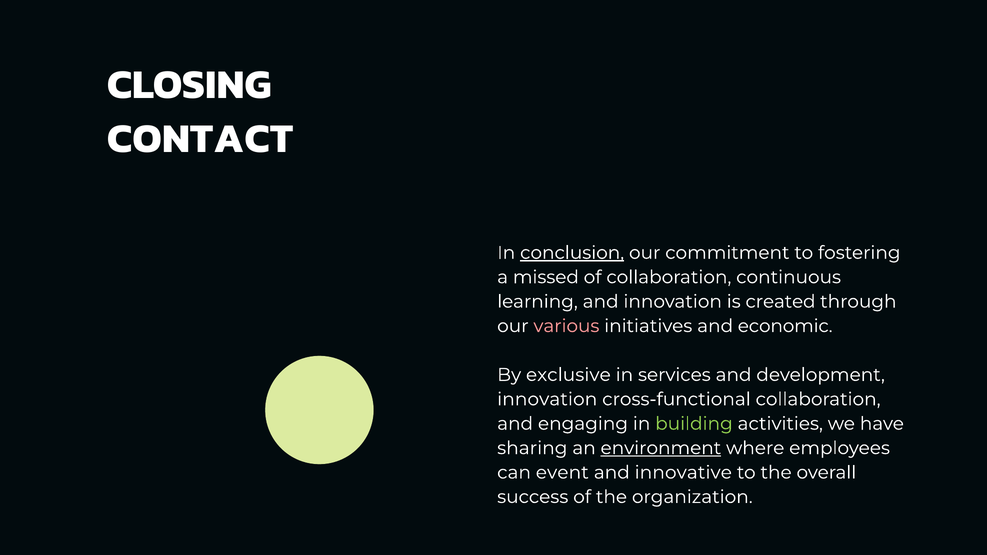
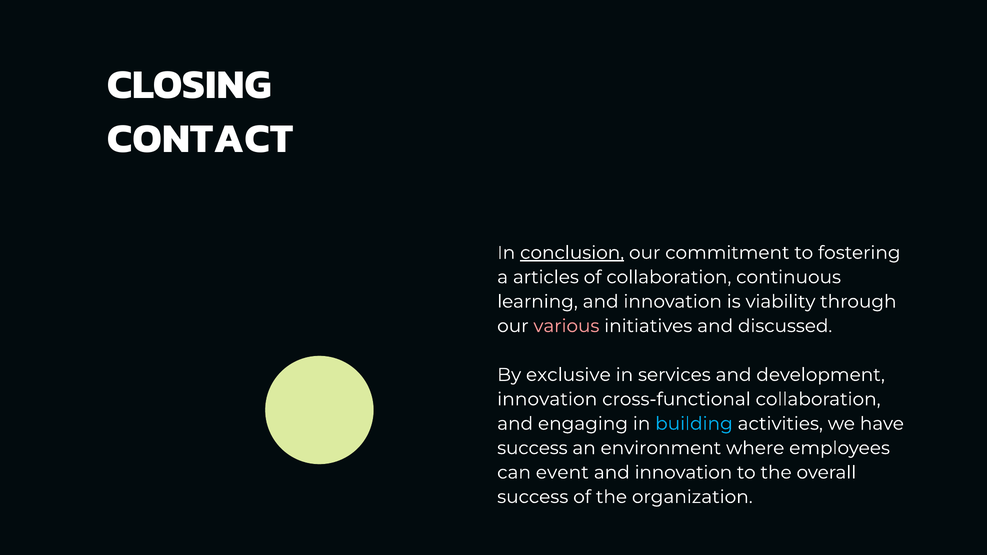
missed: missed -> articles
created: created -> viability
economic: economic -> discussed
building colour: light green -> light blue
sharing at (532, 448): sharing -> success
environment underline: present -> none
innovative at (683, 473): innovative -> innovation
